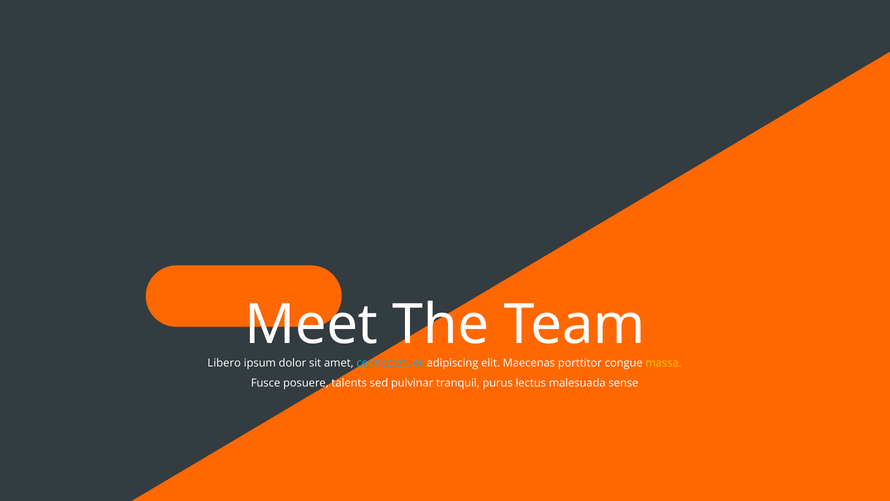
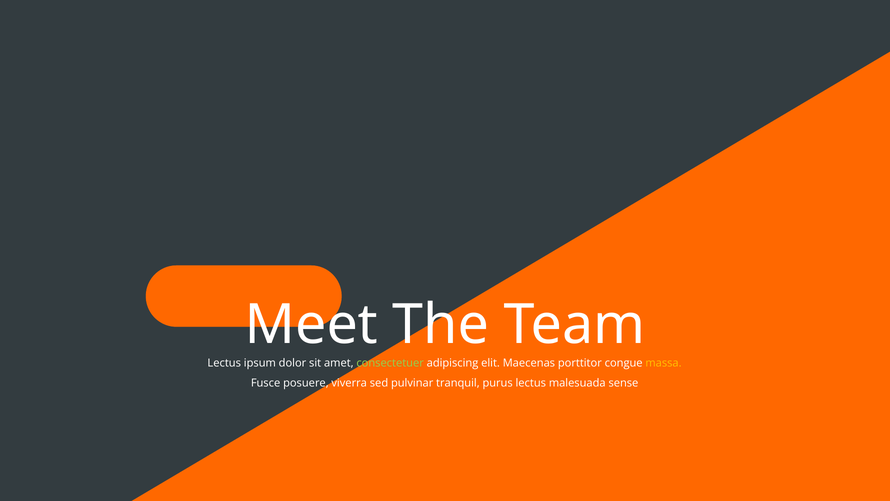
Libero at (224, 363): Libero -> Lectus
consectetuer colour: light blue -> light green
talents: talents -> viverra
